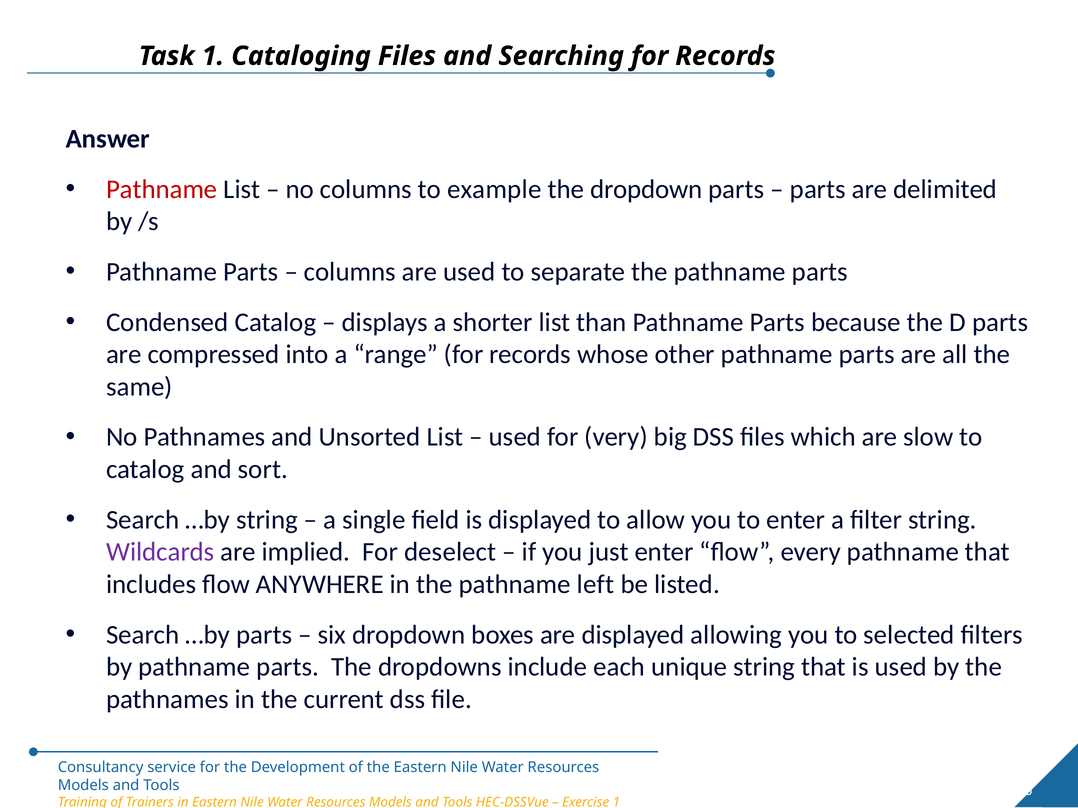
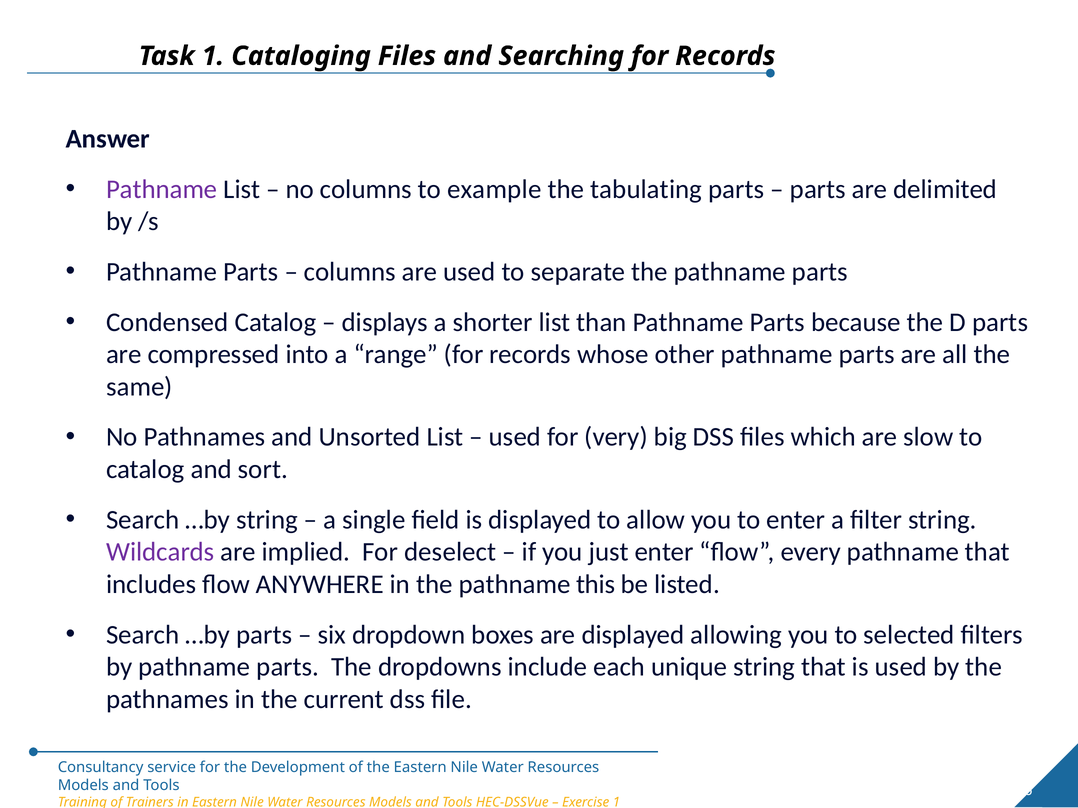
Pathname at (162, 189) colour: red -> purple
the dropdown: dropdown -> tabulating
left: left -> this
